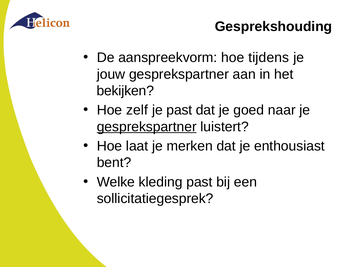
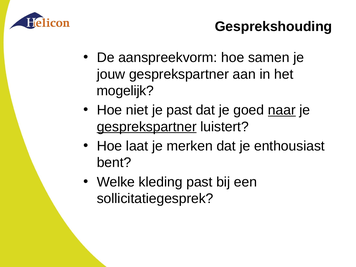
tijdens: tijdens -> samen
bekijken: bekijken -> mogelijk
zelf: zelf -> niet
naar underline: none -> present
